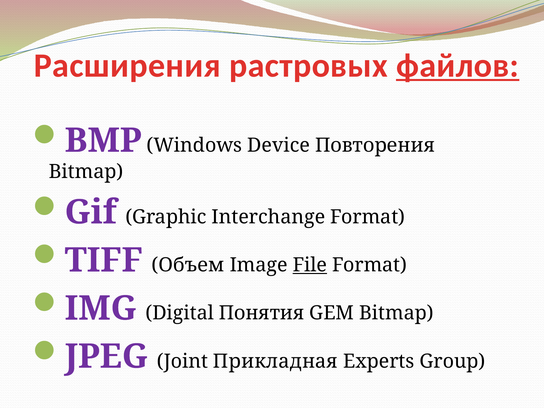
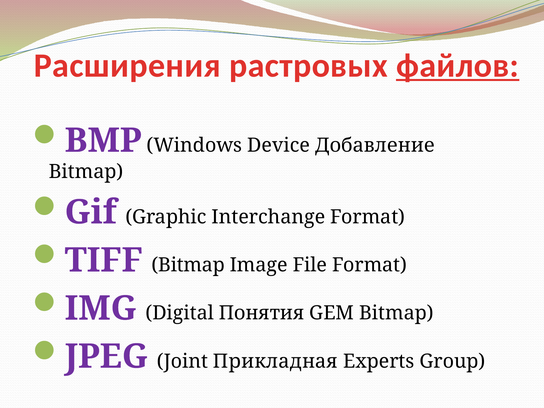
Повторения: Повторения -> Добавление
TIFF Объем: Объем -> Bitmap
File underline: present -> none
